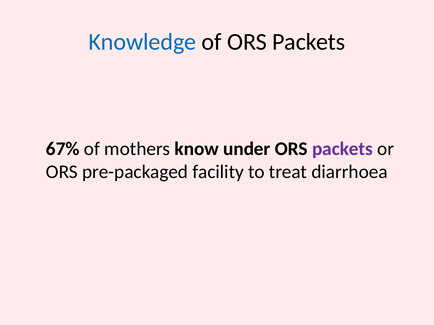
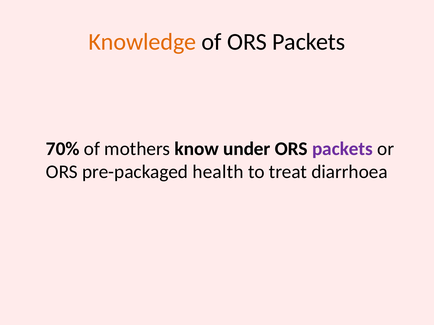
Knowledge colour: blue -> orange
67%: 67% -> 70%
facility: facility -> health
